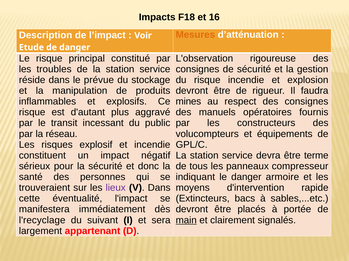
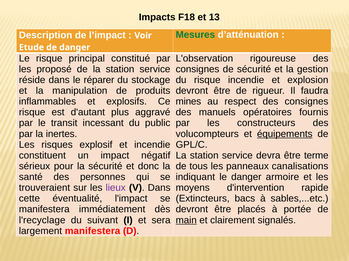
16: 16 -> 13
Mesures colour: orange -> green
troubles: troubles -> proposé
prévue: prévue -> réparer
réseau: réseau -> inertes
équipements underline: none -> present
compresseur: compresseur -> canalisations
largement appartenant: appartenant -> manifestera
